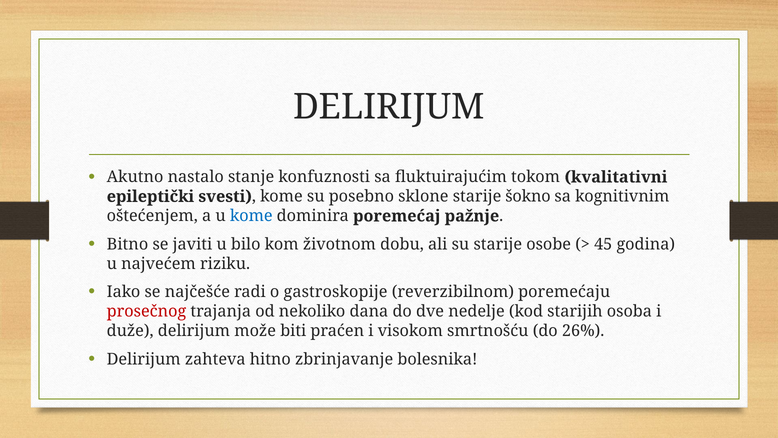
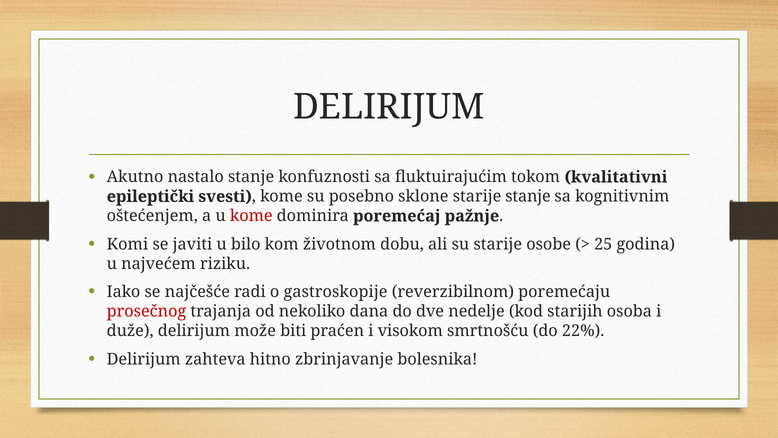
starije šokno: šokno -> stanje
kome at (251, 216) colour: blue -> red
Bitno: Bitno -> Komi
45: 45 -> 25
26%: 26% -> 22%
